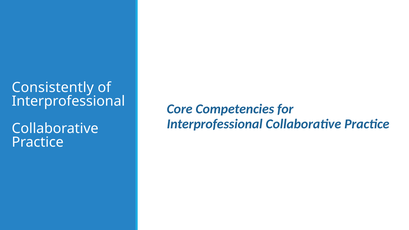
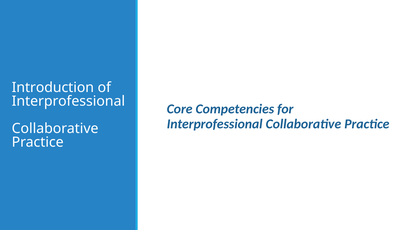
Consistently: Consistently -> Introduction
